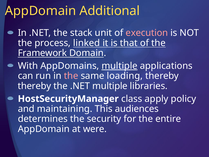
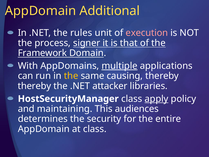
stack: stack -> rules
linked: linked -> signer
the at (71, 76) colour: pink -> yellow
loading: loading -> causing
.NET multiple: multiple -> attacker
apply underline: none -> present
at were: were -> class
